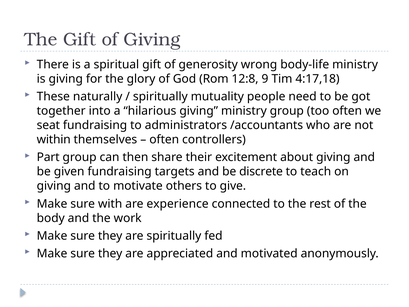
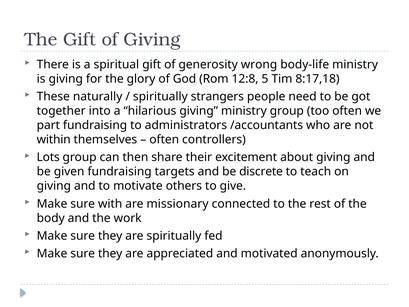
9: 9 -> 5
4:17,18: 4:17,18 -> 8:17,18
mutuality: mutuality -> strangers
seat: seat -> part
Part: Part -> Lots
experience: experience -> missionary
